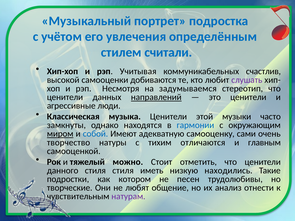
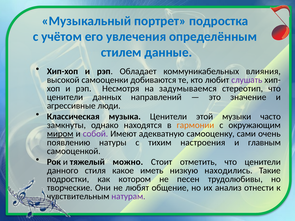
считали: считали -> данные
Учитывая: Учитывая -> Обладает
счастлив: счастлив -> влияния
направлений underline: present -> none
это ценители: ценители -> значение
гармонии colour: blue -> orange
собой colour: blue -> purple
творчество: творчество -> появлению
отличаются: отличаются -> настроения
стиля стиля: стиля -> какое
